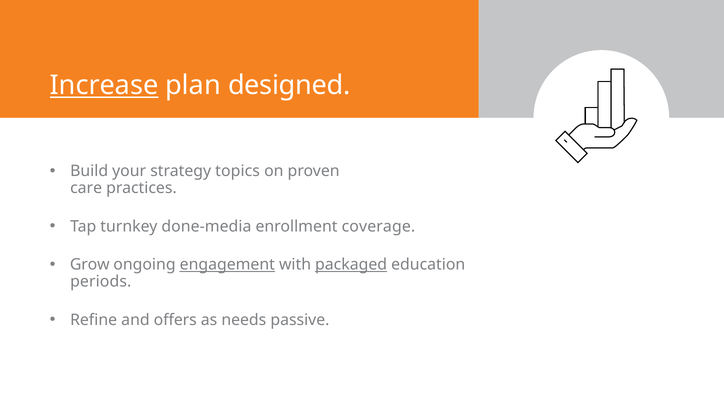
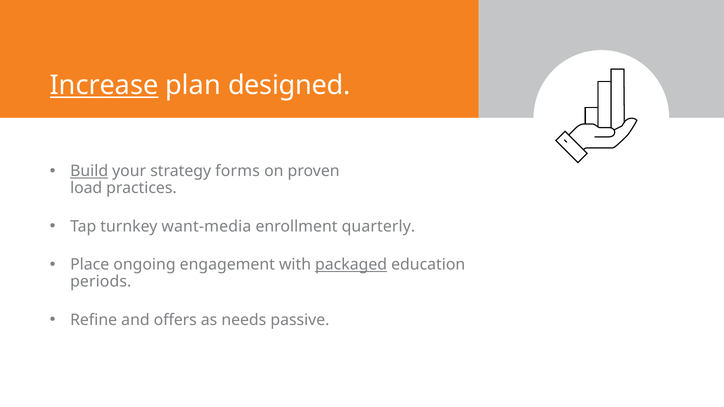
Build underline: none -> present
topics: topics -> forms
care: care -> load
done-media: done-media -> want-media
coverage: coverage -> quarterly
Grow: Grow -> Place
engagement underline: present -> none
